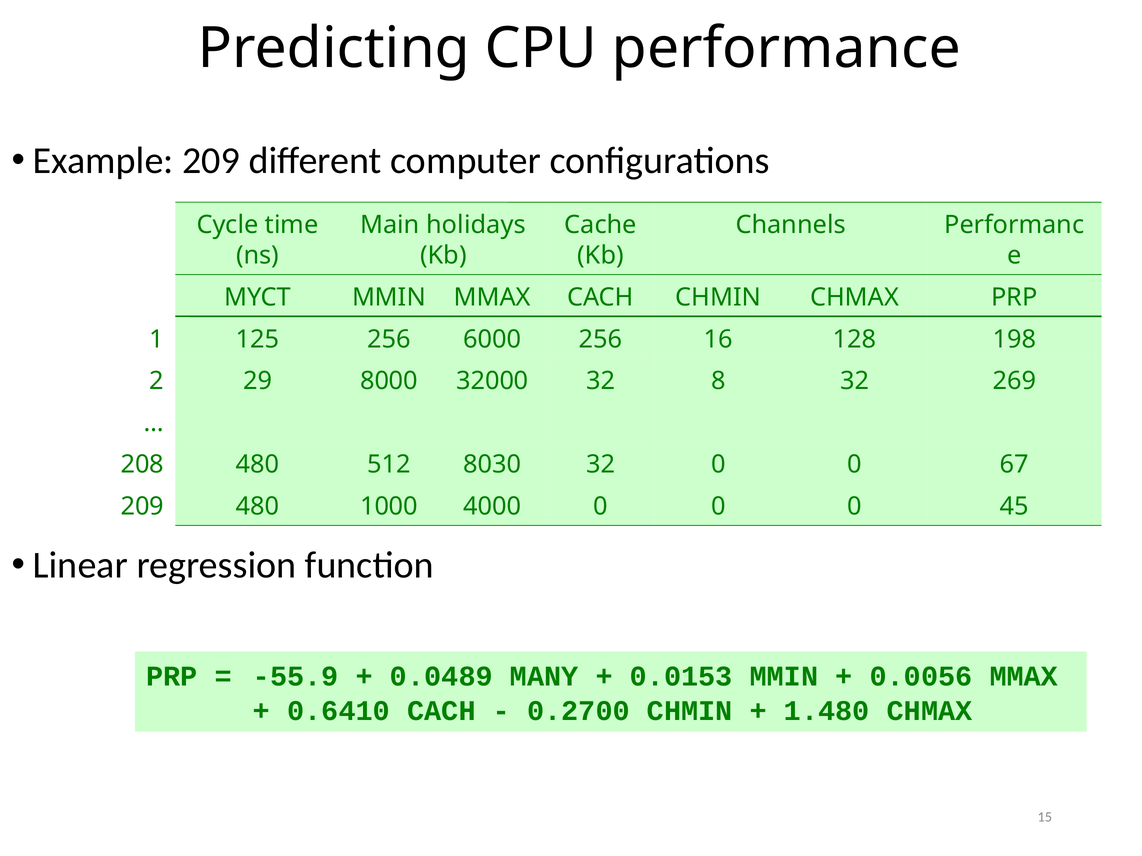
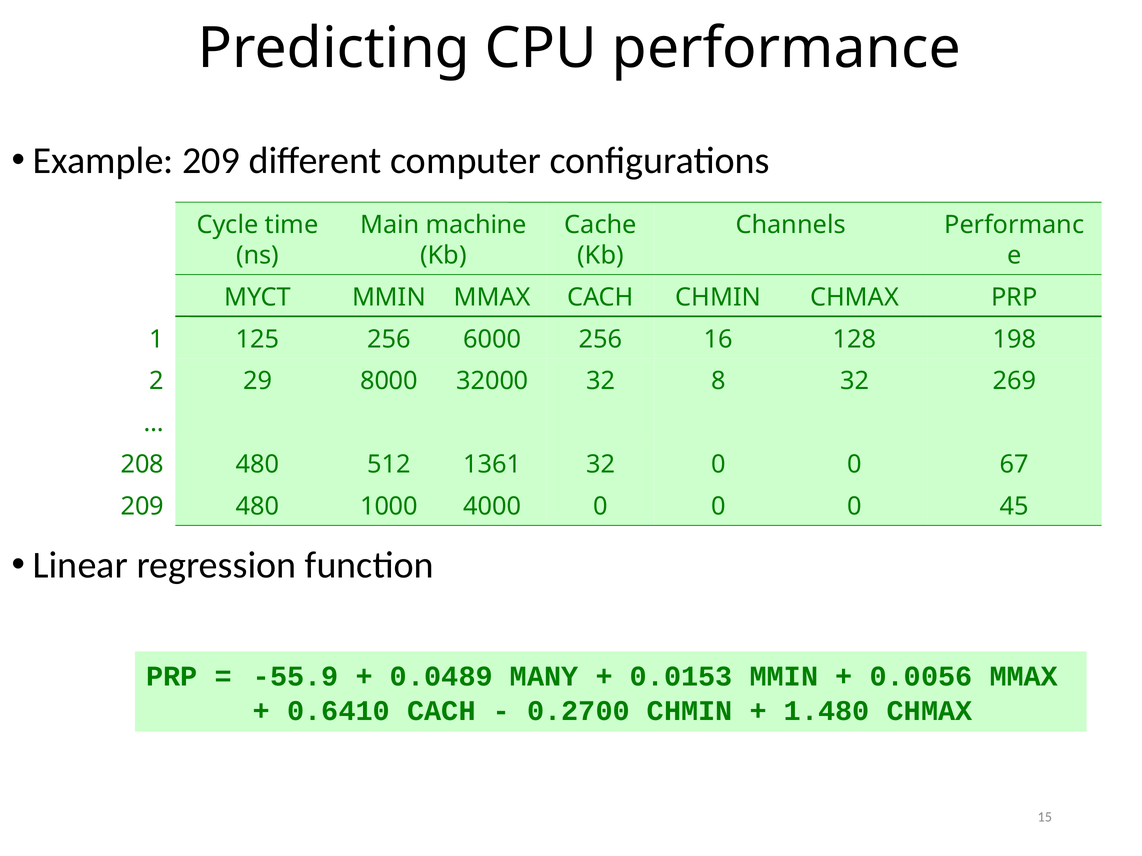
holidays: holidays -> machine
8030: 8030 -> 1361
